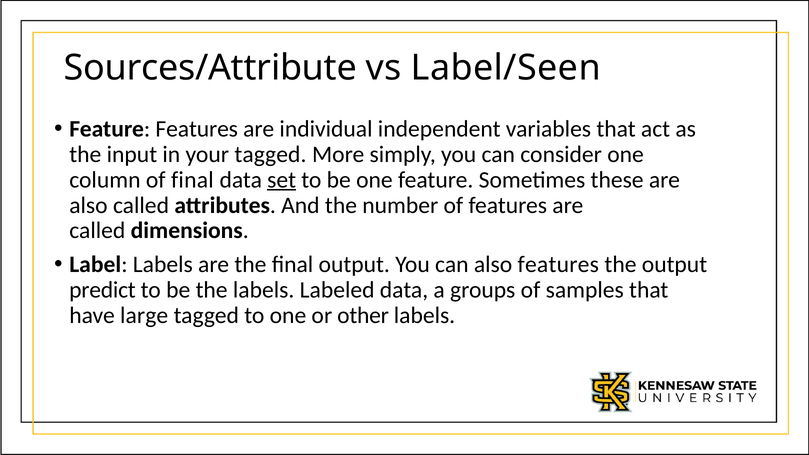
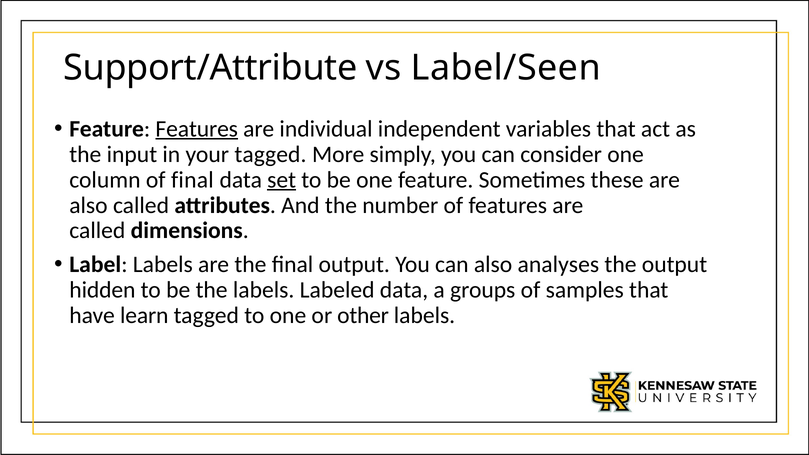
Sources/Attribute: Sources/Attribute -> Support/Attribute
Features at (197, 129) underline: none -> present
also features: features -> analyses
predict: predict -> hidden
large: large -> learn
